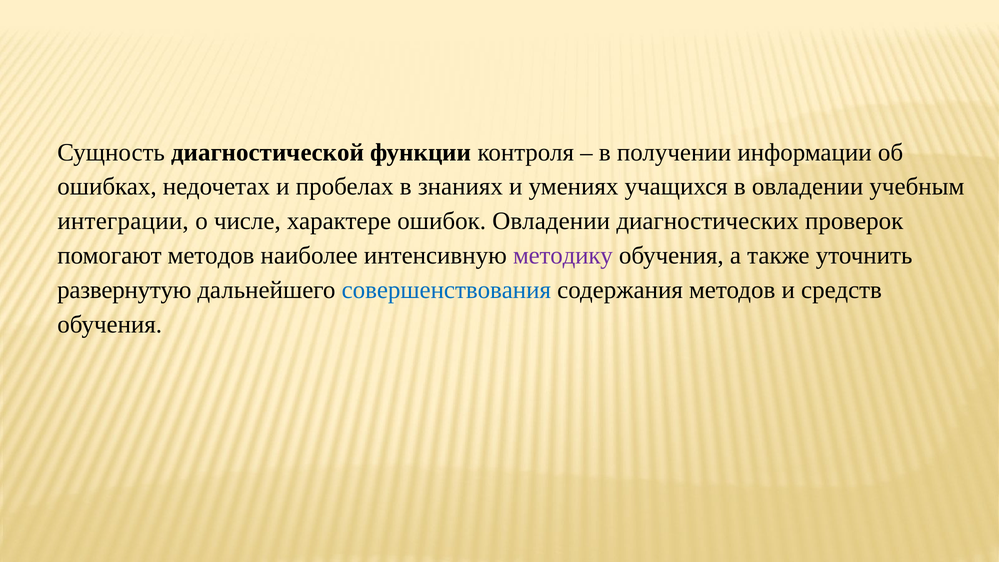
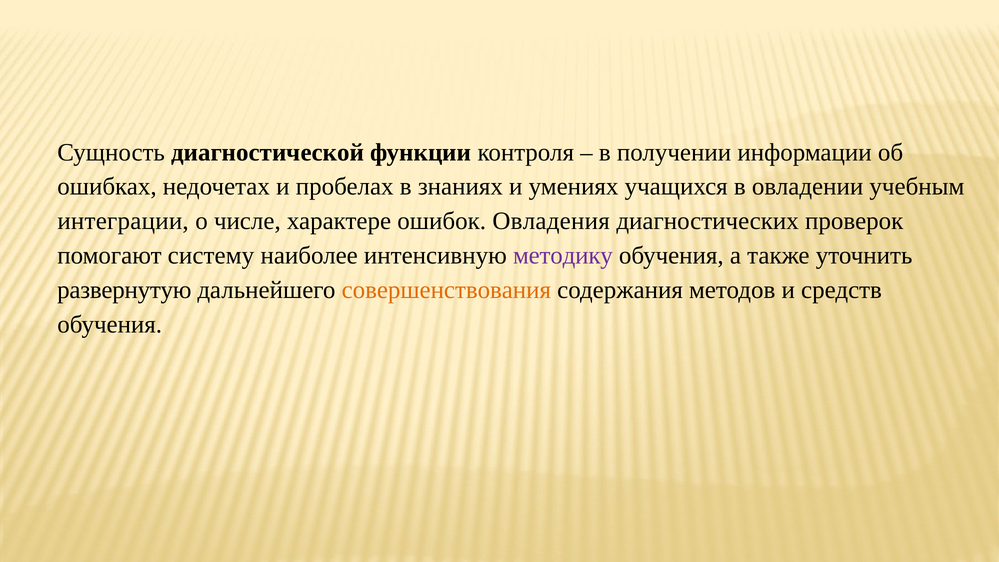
ошибок Овладении: Овладении -> Овладения
помогают методов: методов -> систему
совершенствования colour: blue -> orange
